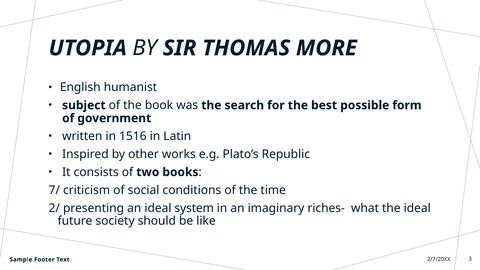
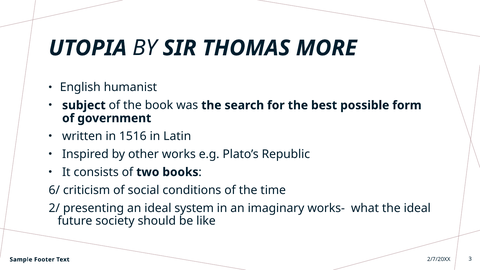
7/: 7/ -> 6/
riches-: riches- -> works-
